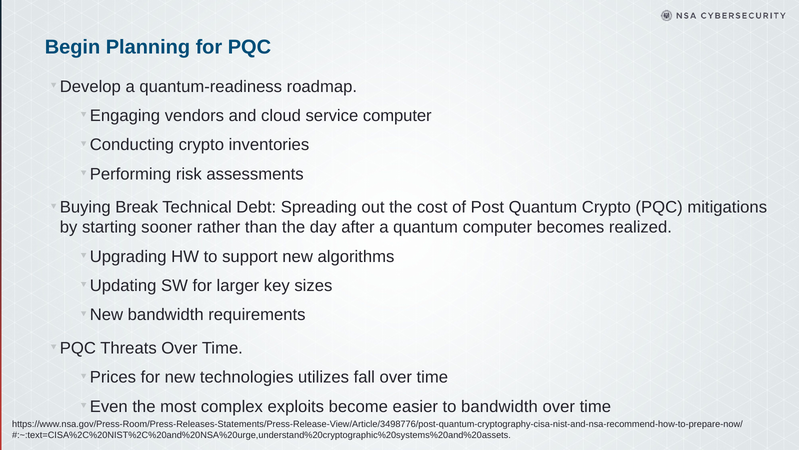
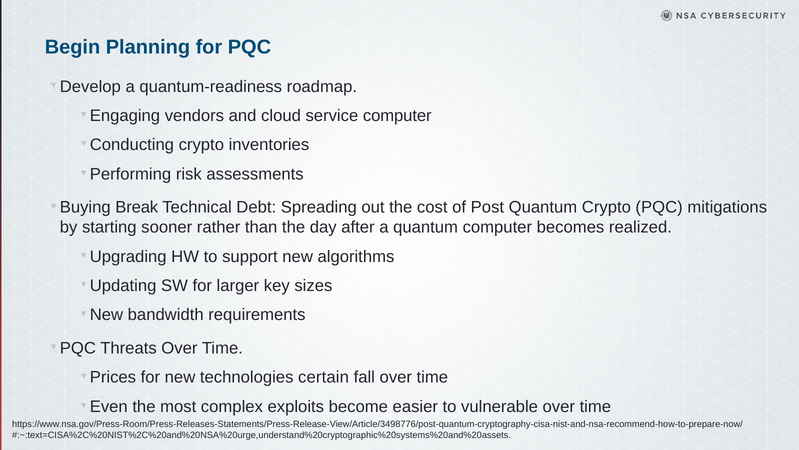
utilizes: utilizes -> certain
to bandwidth: bandwidth -> vulnerable
